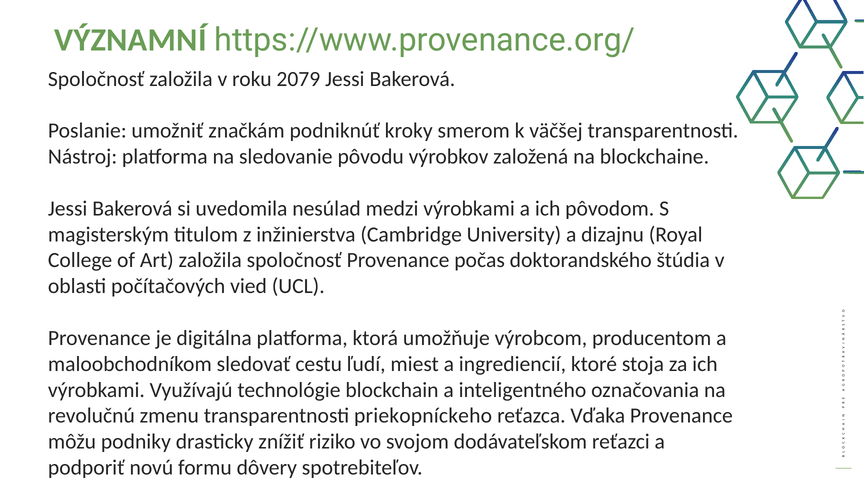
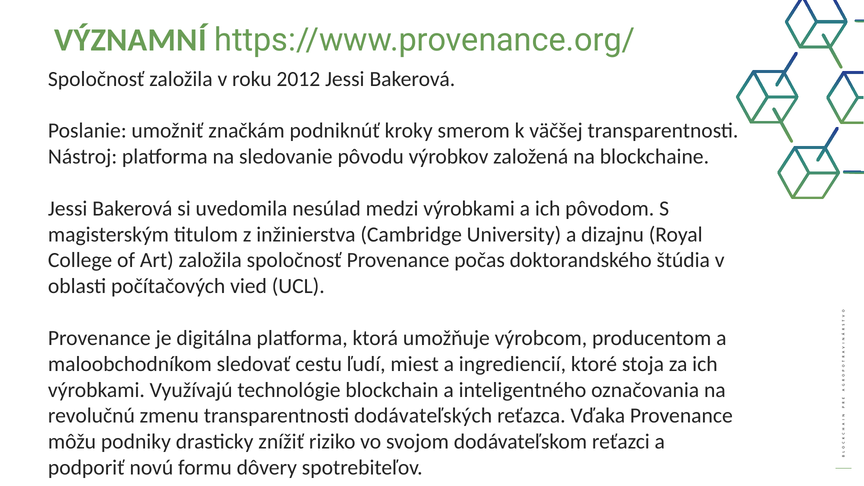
2079: 2079 -> 2012
priekopníckeho: priekopníckeho -> dodávateľských
